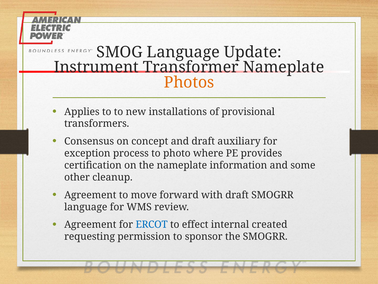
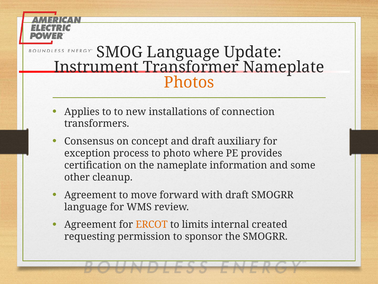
provisional: provisional -> connection
ERCOT colour: blue -> orange
effect: effect -> limits
